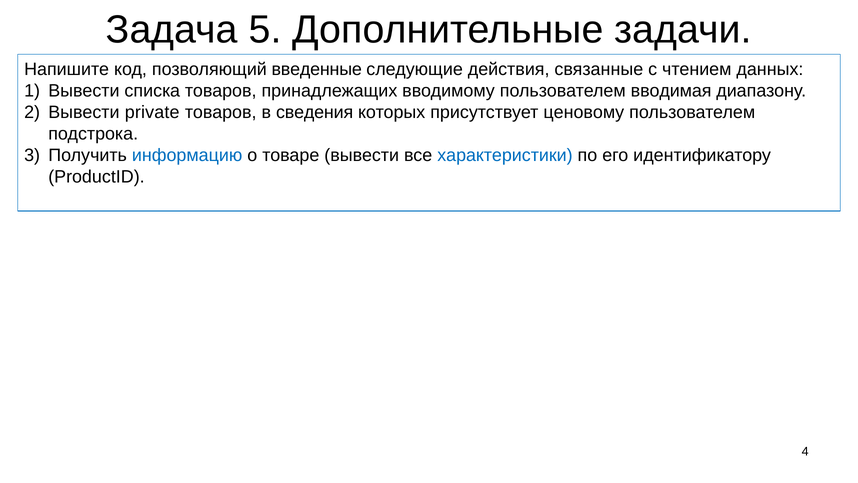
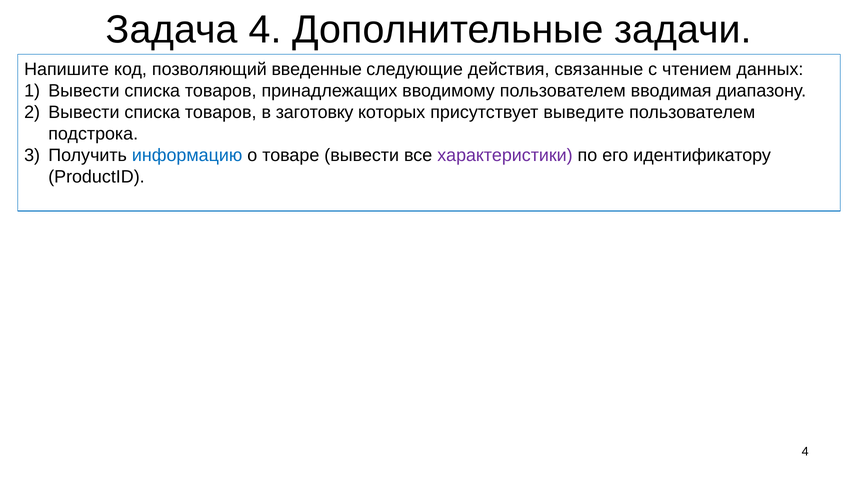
Задача 5: 5 -> 4
private at (152, 112): private -> списка
сведения: сведения -> заготовку
ценовому: ценовому -> выведите
характеристики colour: blue -> purple
